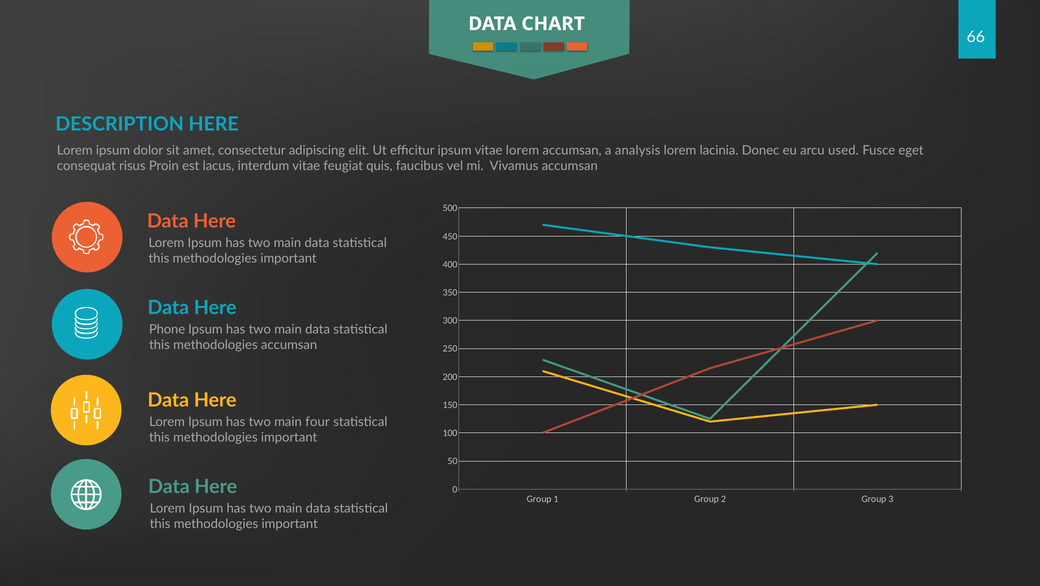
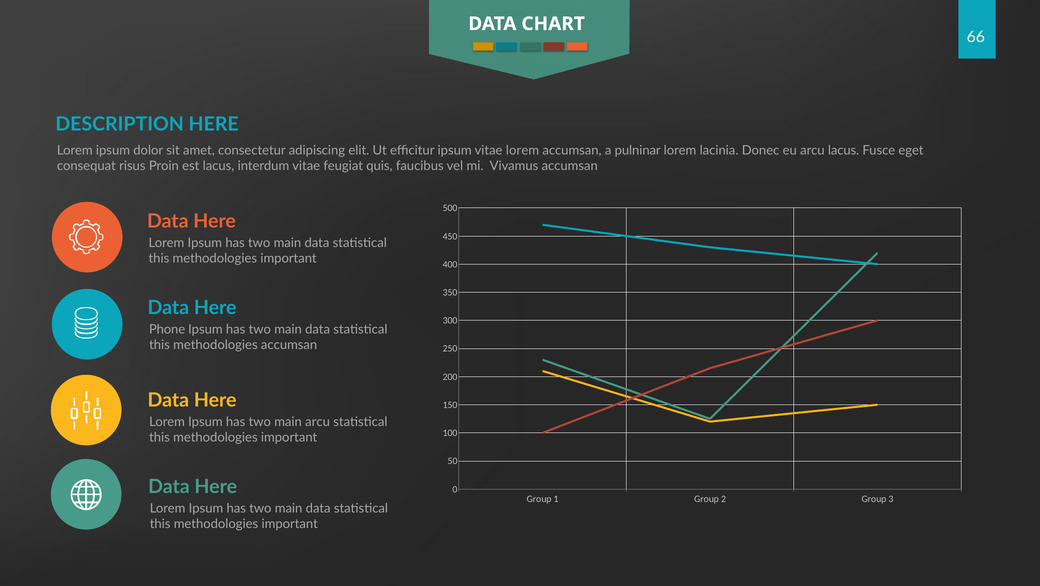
analysis: analysis -> pulninar
arcu used: used -> lacus
main four: four -> arcu
